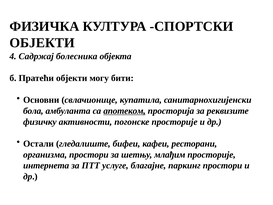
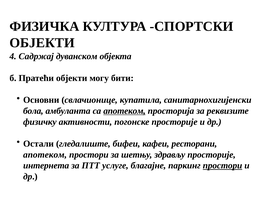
болесника: болесника -> дуванском
организма at (45, 154): организма -> апотеком
млађим: млађим -> здрављу
простори at (222, 165) underline: none -> present
